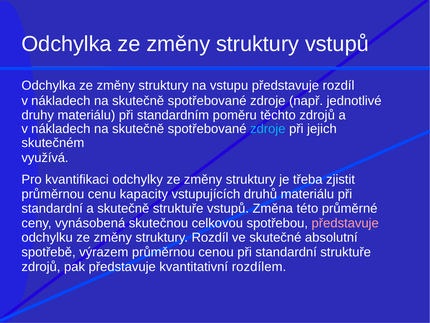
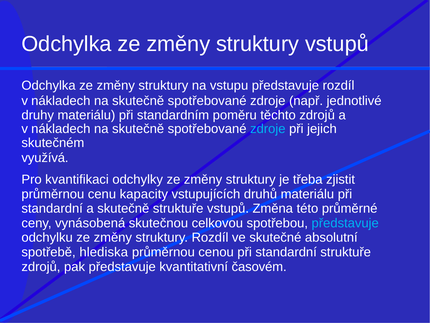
představuje at (345, 223) colour: pink -> light blue
výrazem: výrazem -> hlediska
rozdílem: rozdílem -> časovém
